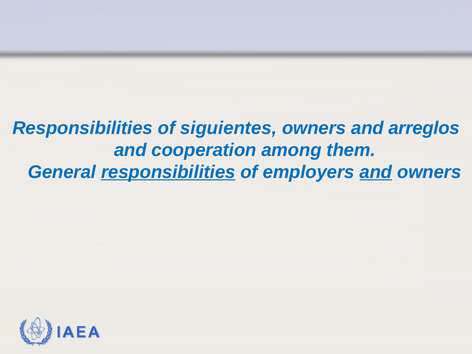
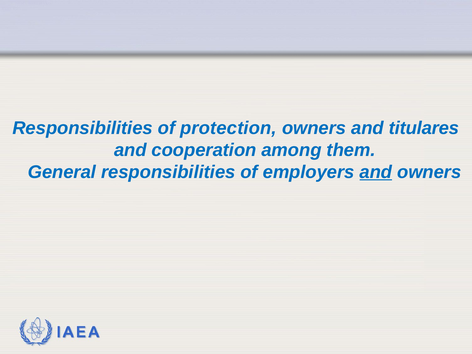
siguientes: siguientes -> protection
arreglos: arreglos -> titulares
responsibilities at (168, 172) underline: present -> none
